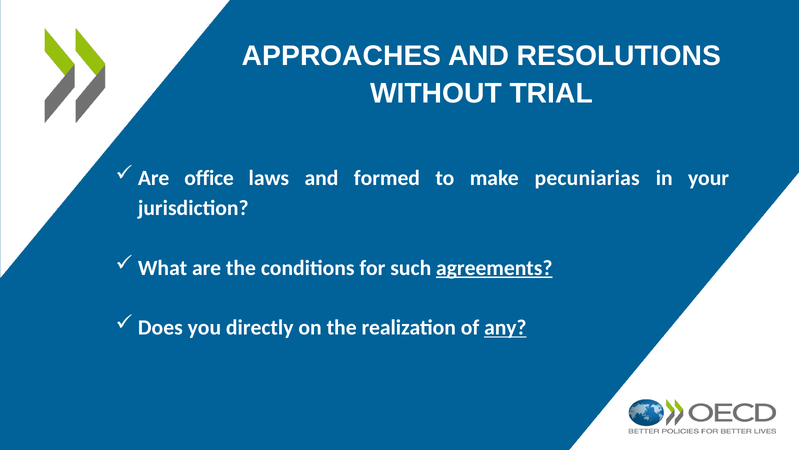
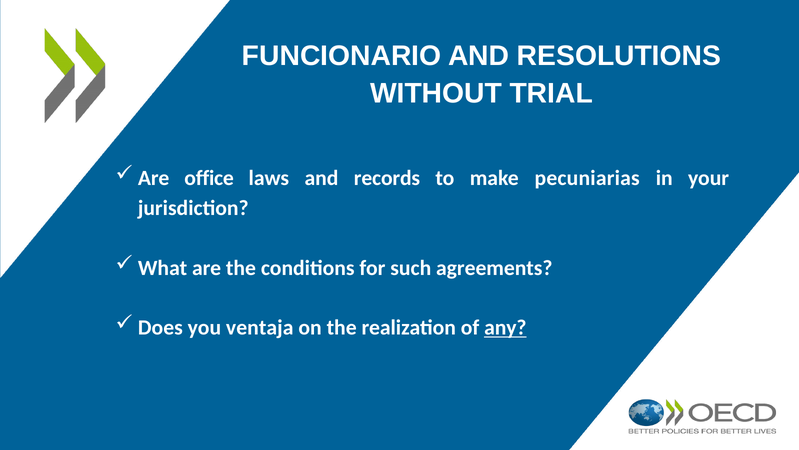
APPROACHES: APPROACHES -> FUNCIONARIO
formed: formed -> records
agreements underline: present -> none
directly: directly -> ventaja
